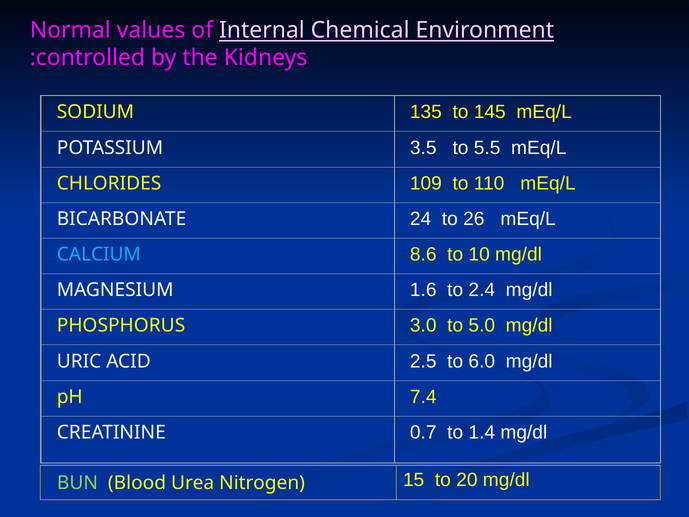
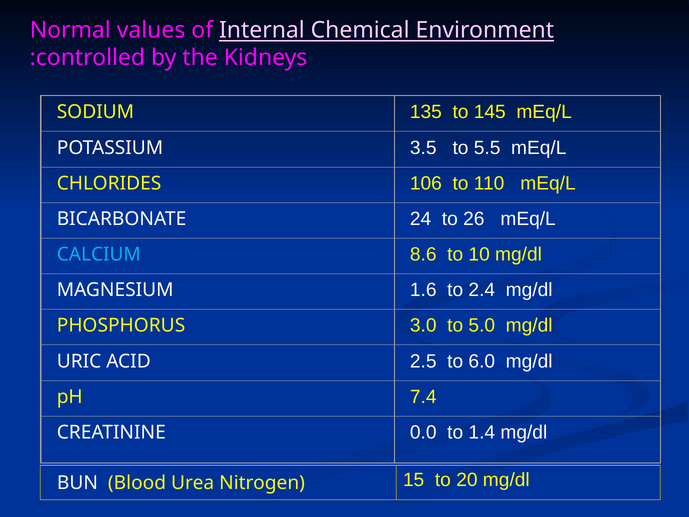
109: 109 -> 106
0.7: 0.7 -> 0.0
BUN colour: light green -> white
